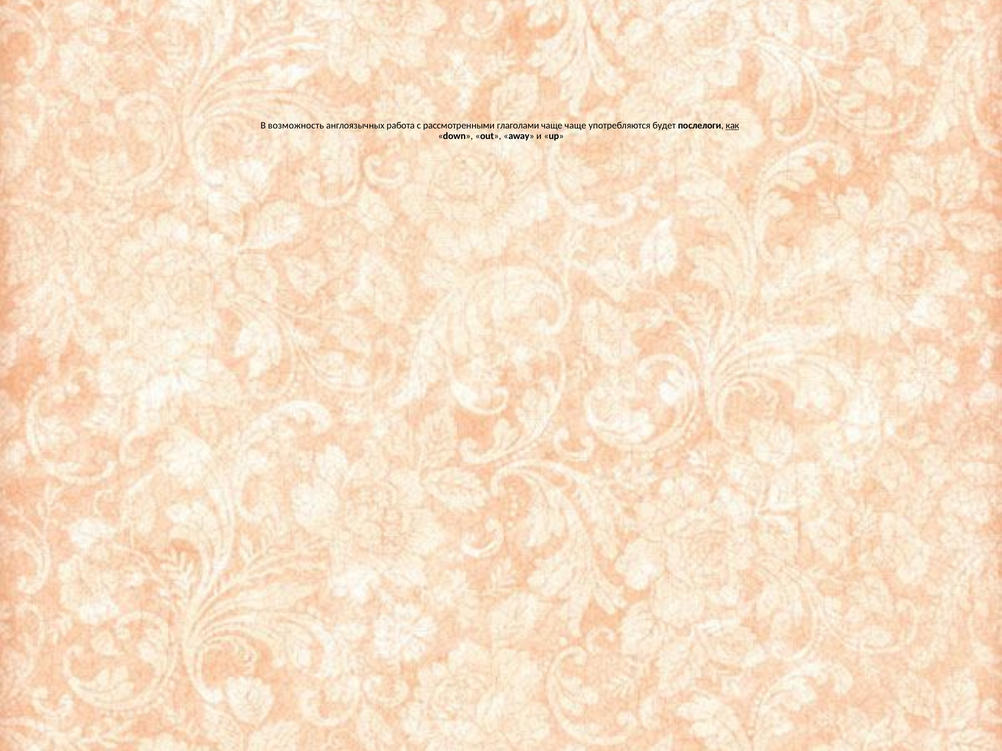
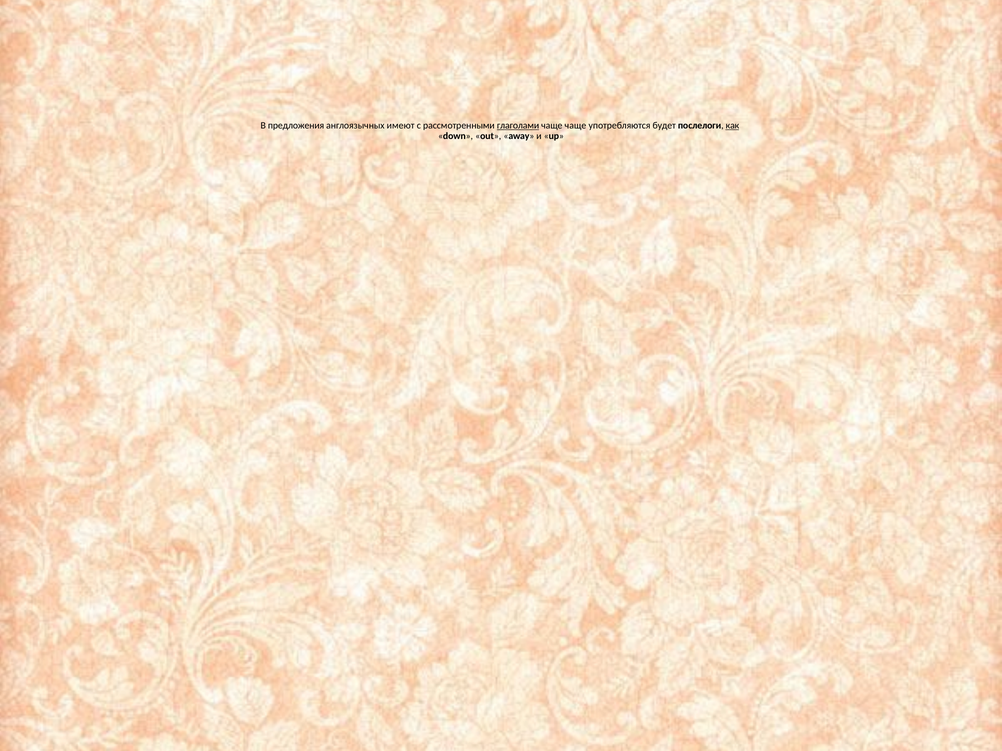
возможность: возможность -> предложения
работа: работа -> имеют
глаголами underline: none -> present
